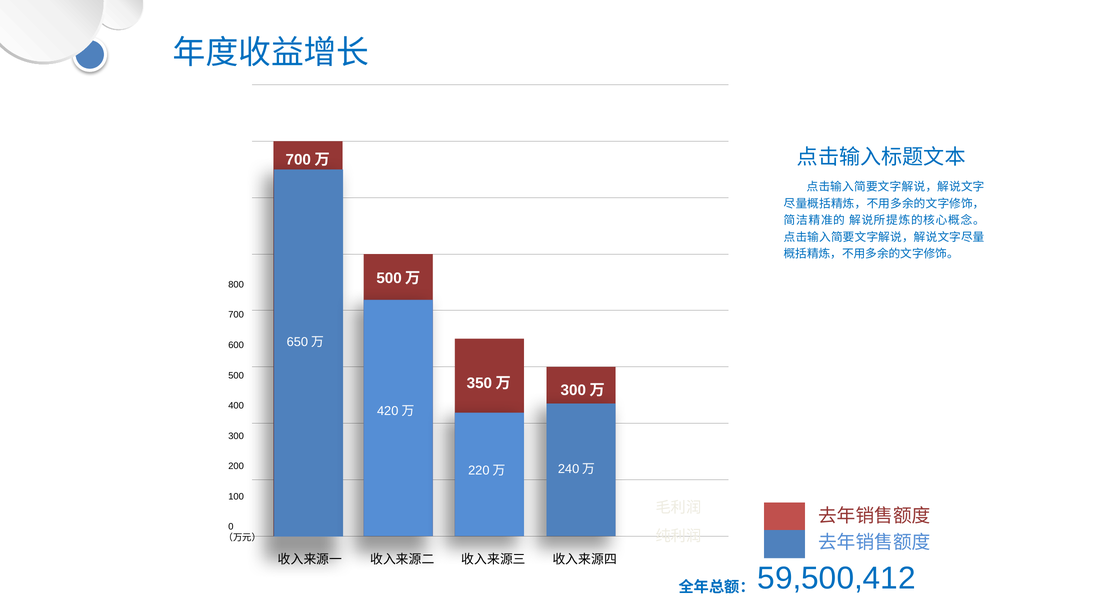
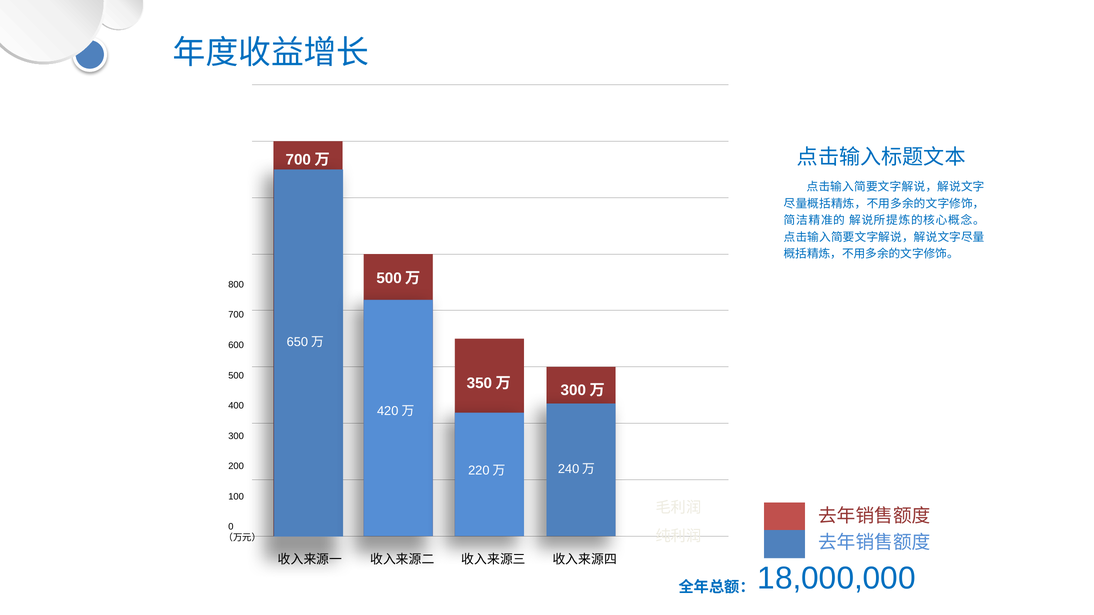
59,500,412: 59,500,412 -> 18,000,000
